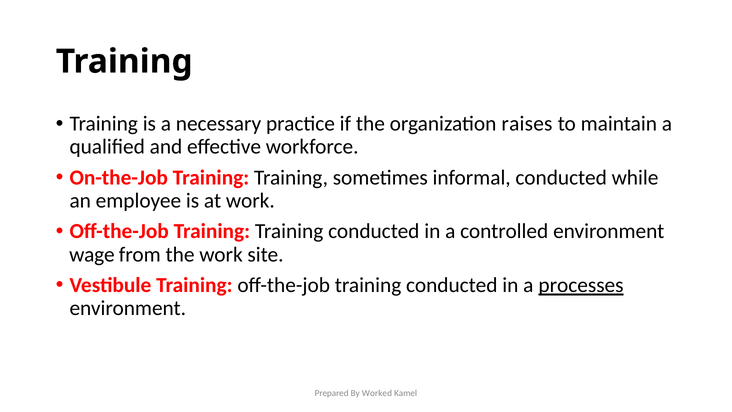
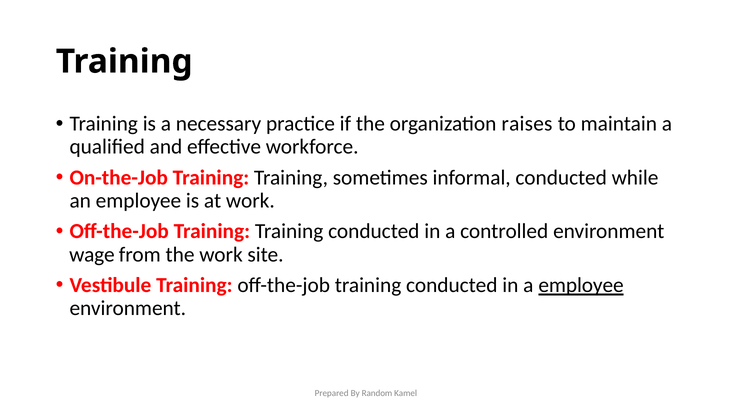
a processes: processes -> employee
Worked: Worked -> Random
